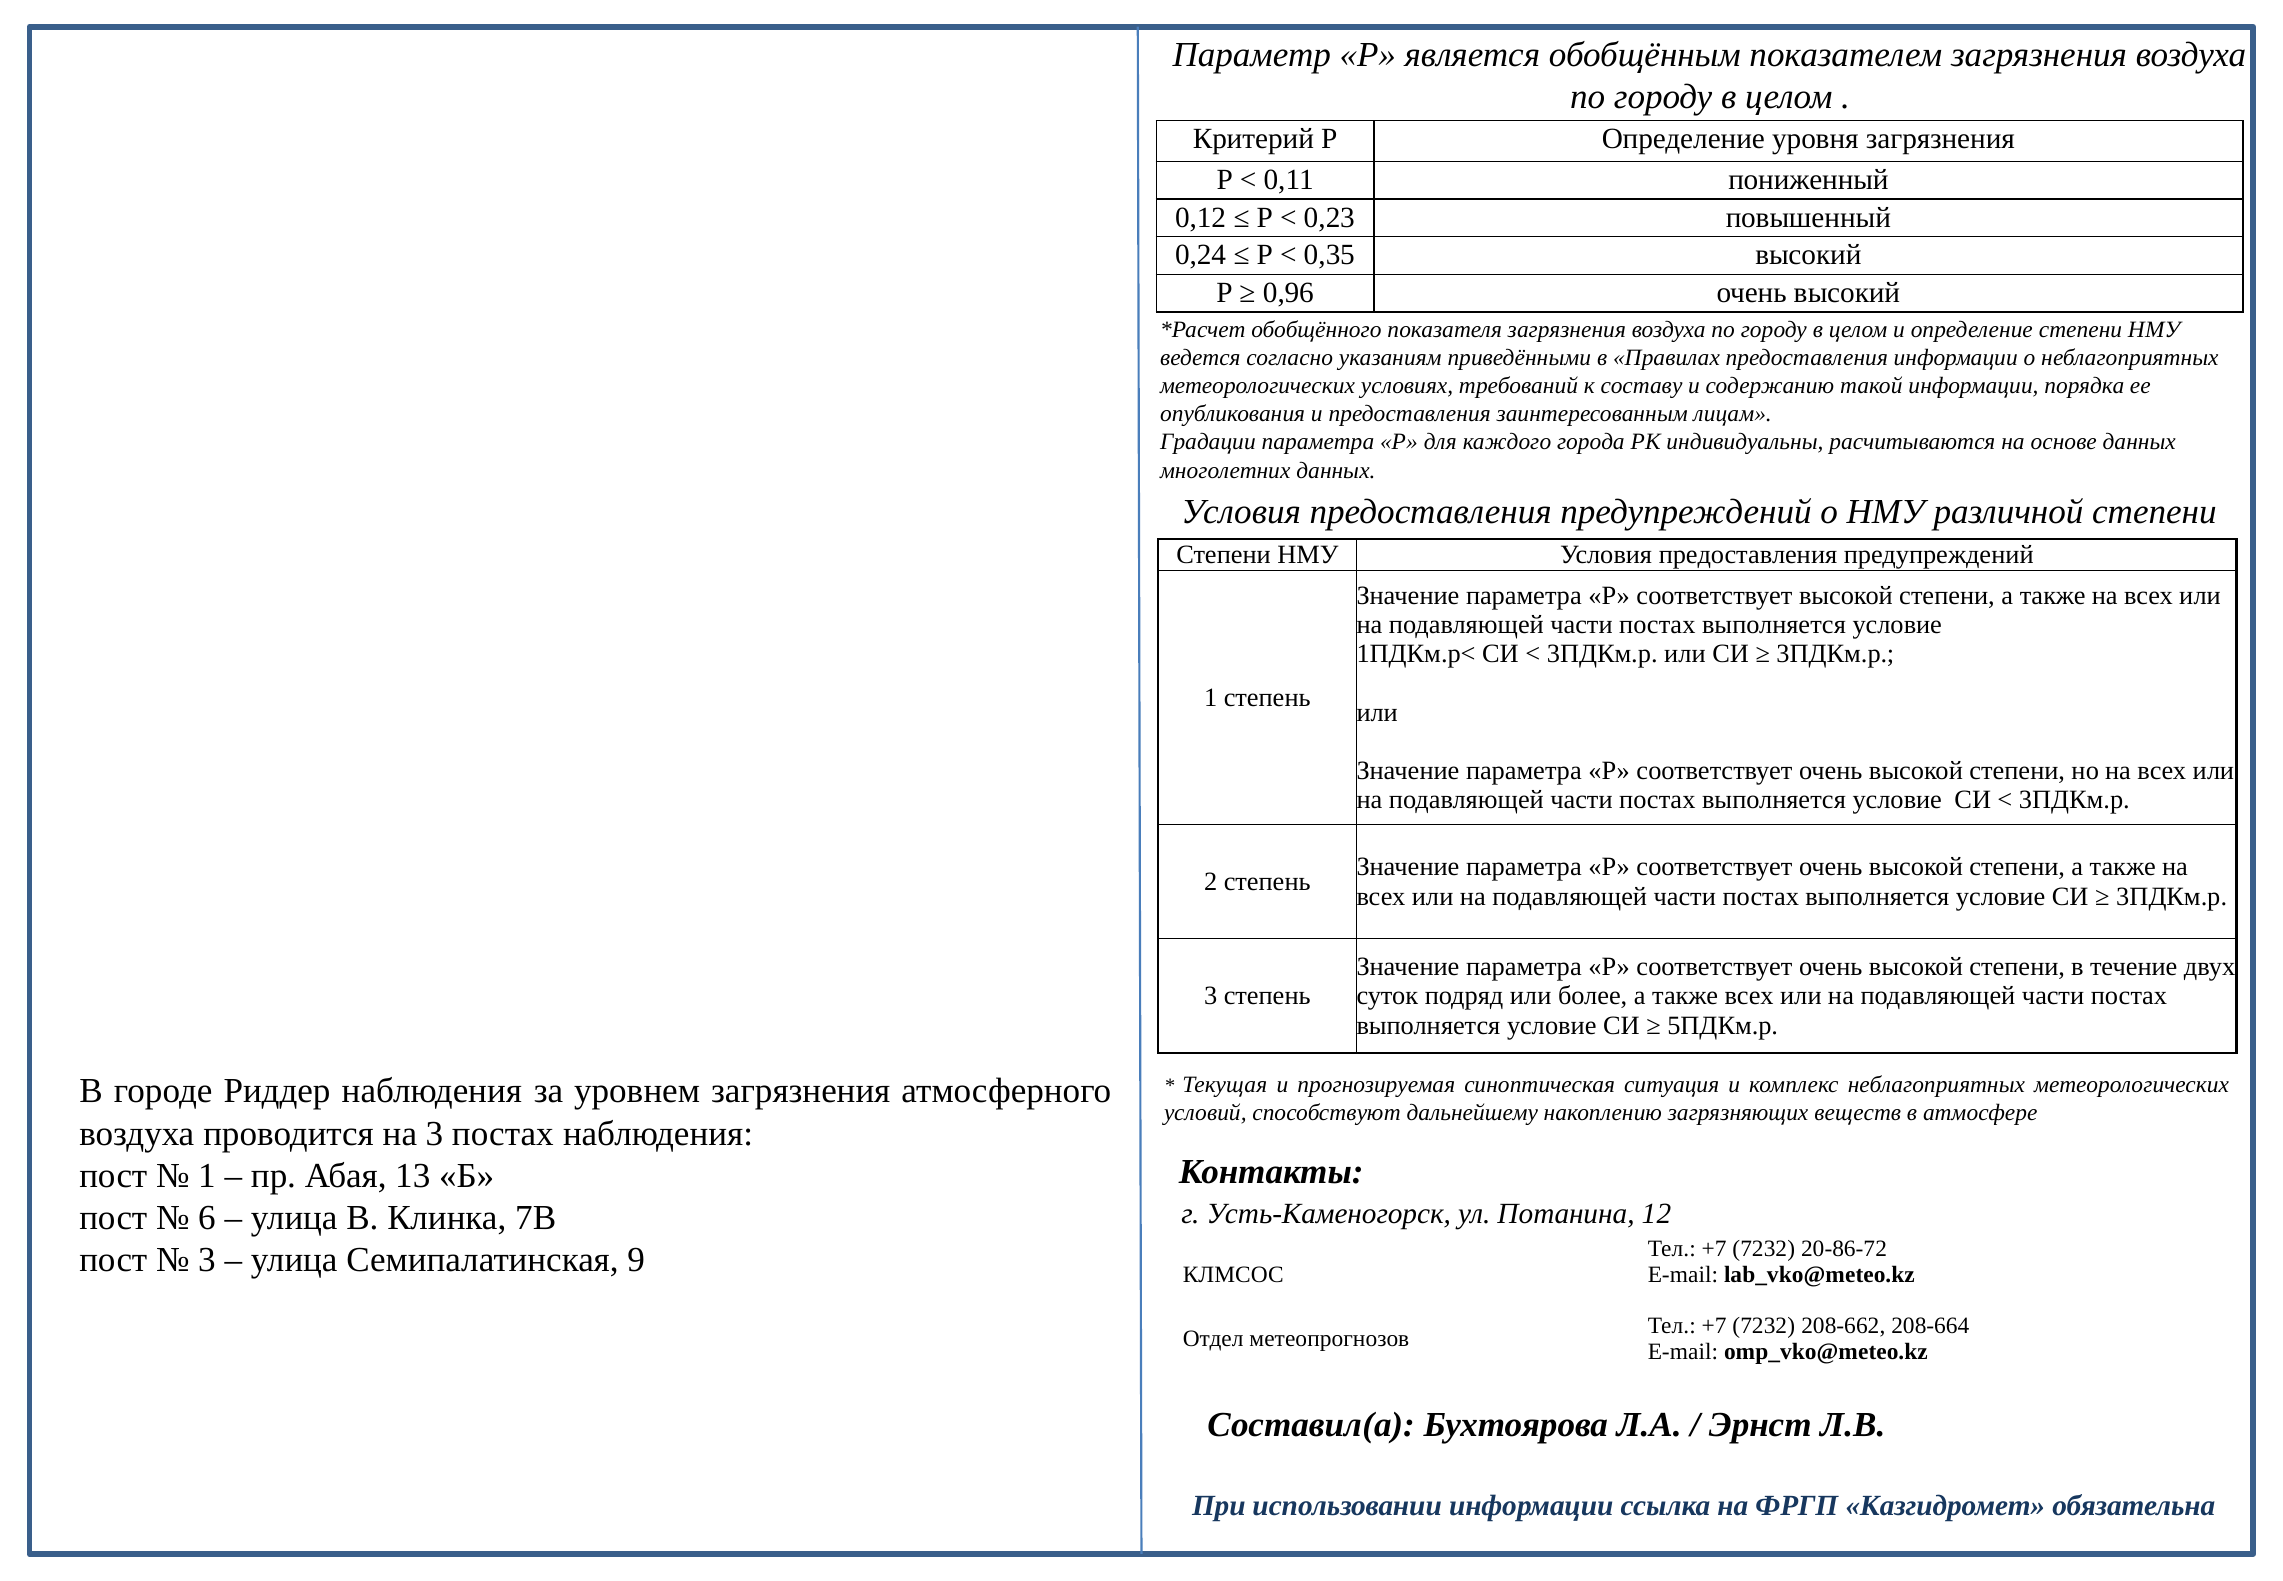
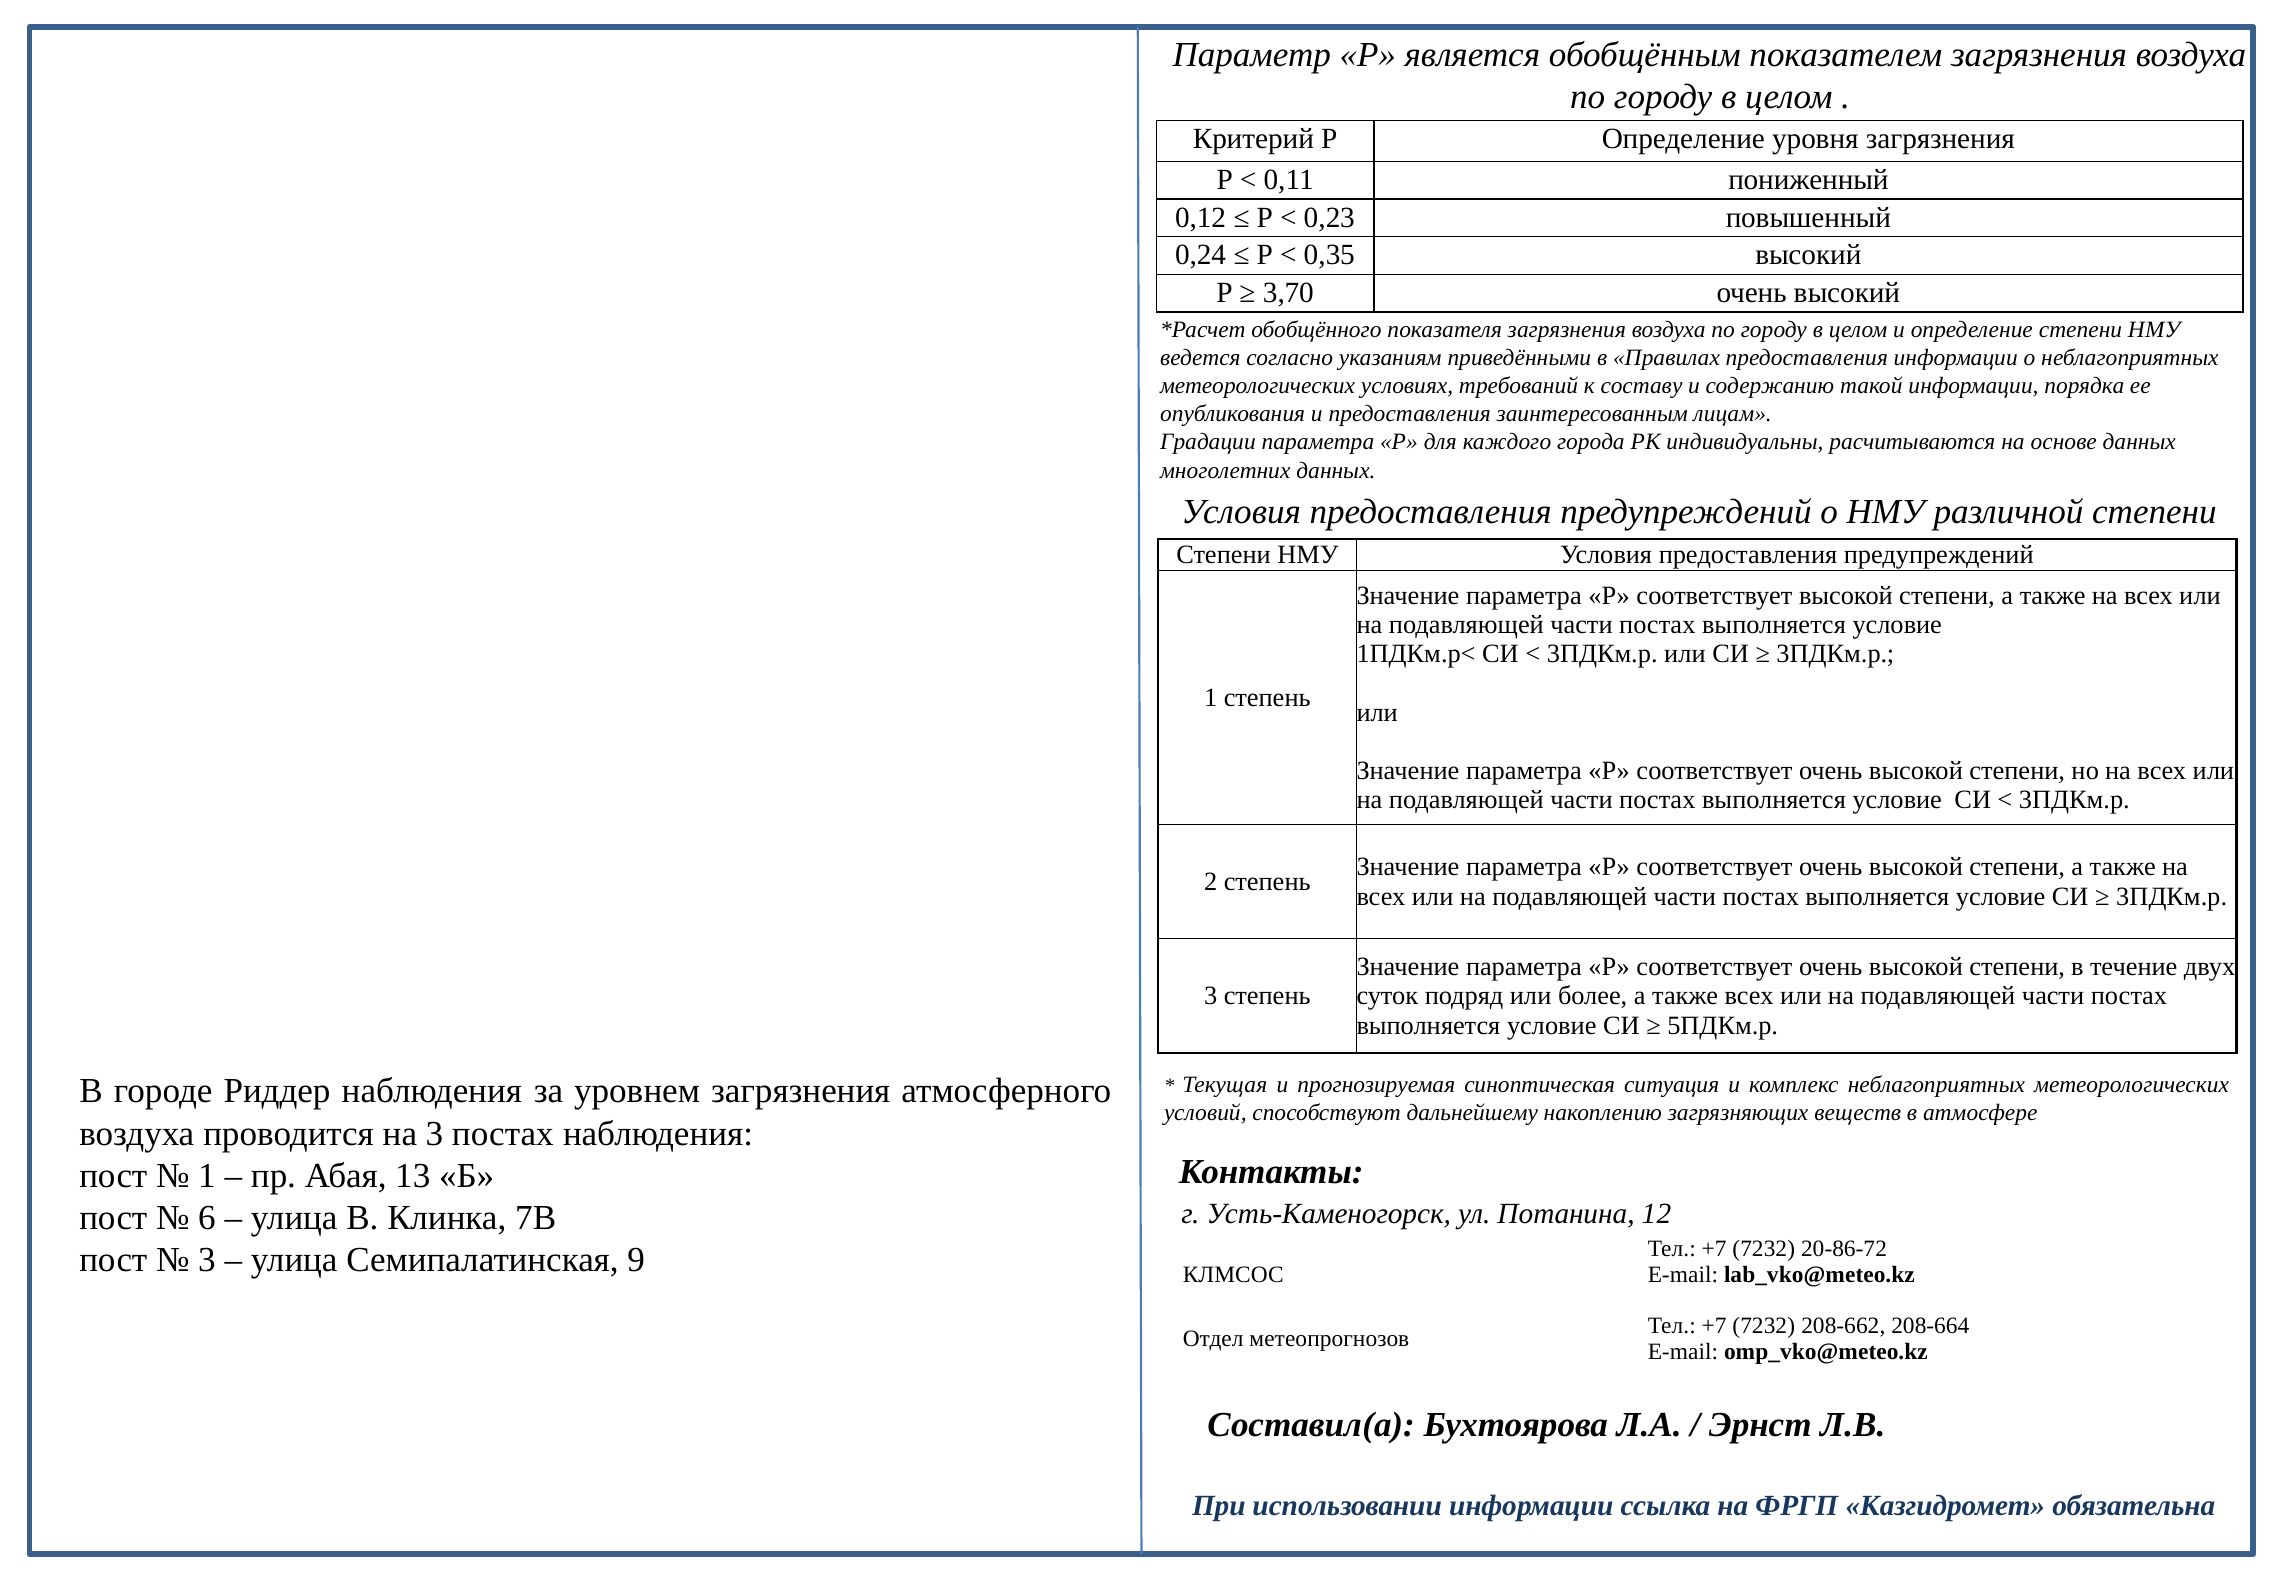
0,96: 0,96 -> 3,70
